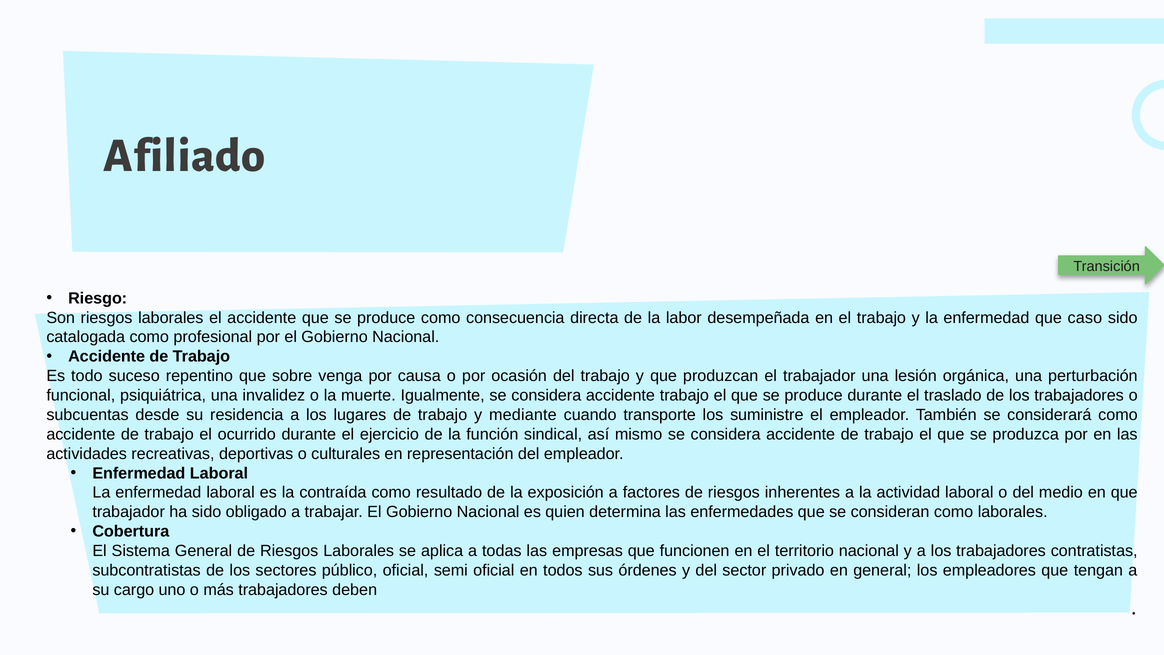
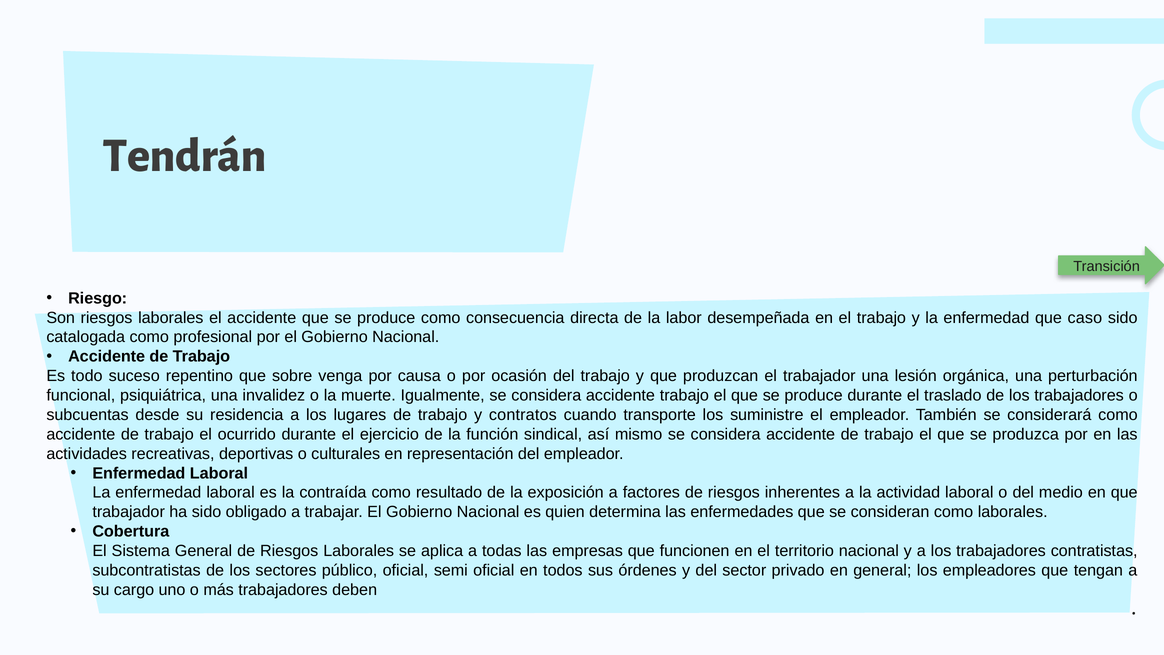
Afiliado: Afiliado -> Tendrán
mediante: mediante -> contratos
